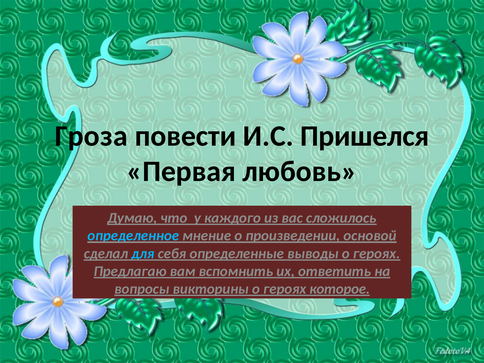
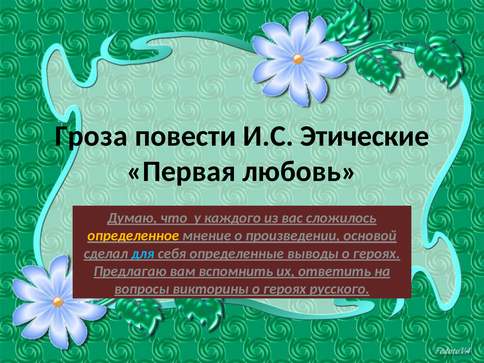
Пришелся: Пришелся -> Этические
определенное colour: light blue -> yellow
которое: которое -> русского
